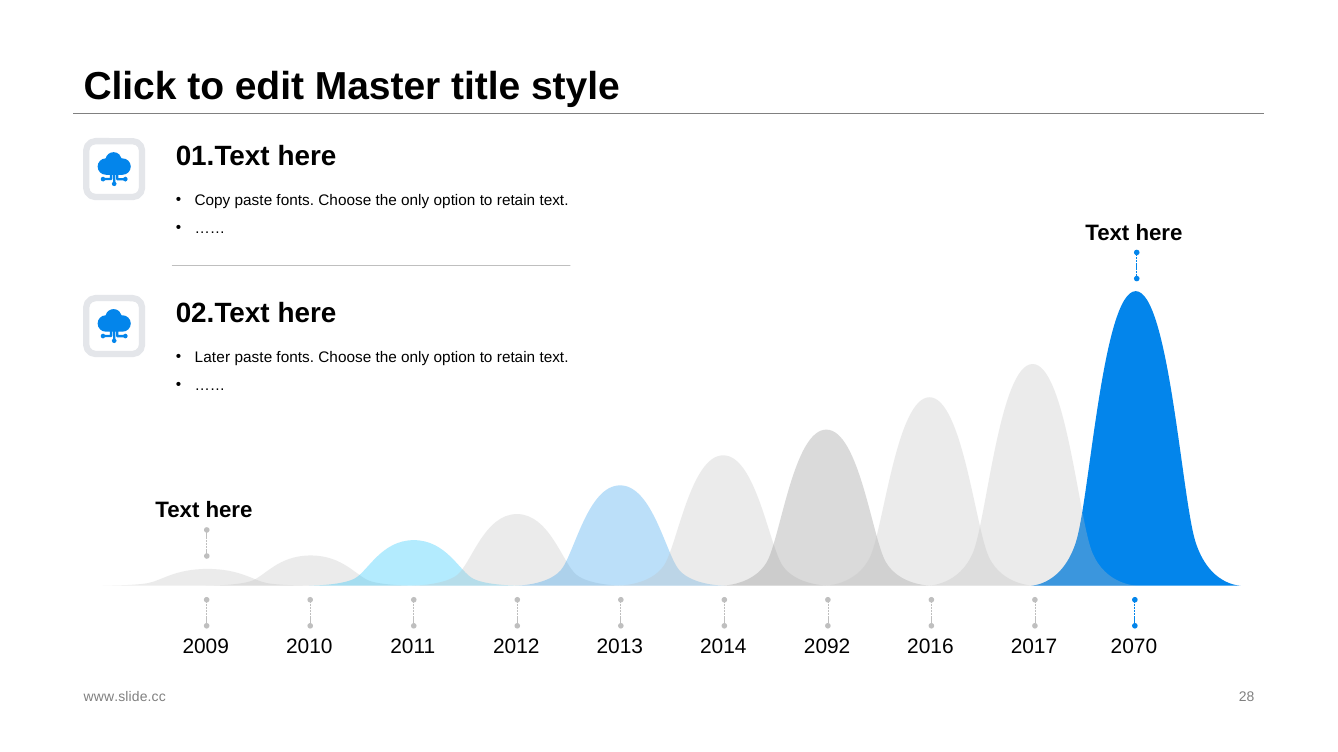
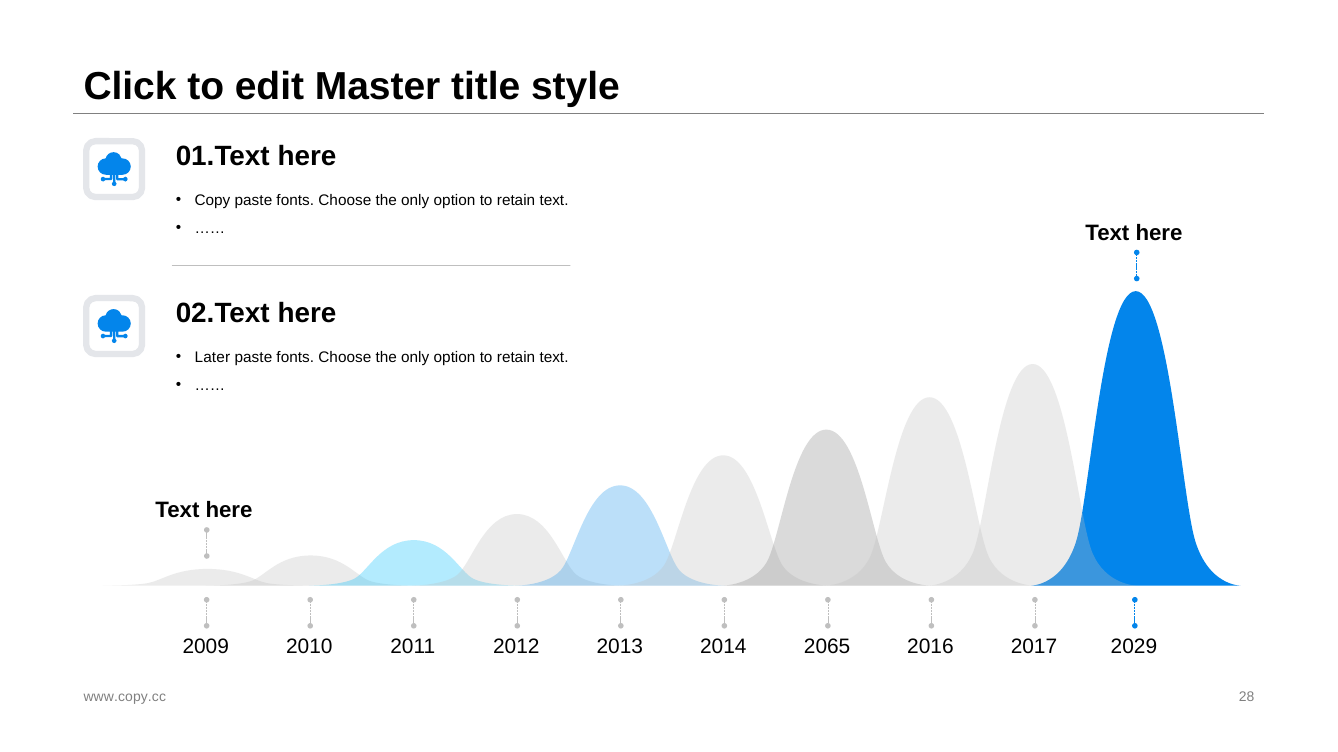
2092: 2092 -> 2065
2070: 2070 -> 2029
www.slide.cc: www.slide.cc -> www.copy.cc
